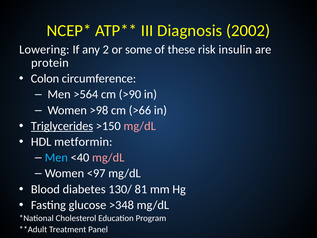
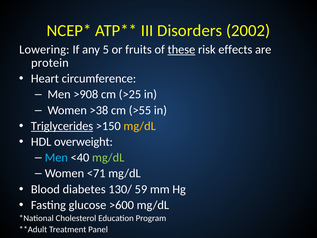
Diagnosis: Diagnosis -> Disorders
2: 2 -> 5
some: some -> fruits
these underline: none -> present
insulin: insulin -> effects
Colon: Colon -> Heart
>564: >564 -> >908
>90: >90 -> >25
>98: >98 -> >38
>66: >66 -> >55
mg/dL at (140, 126) colour: pink -> yellow
metformin: metformin -> overweight
mg/dL at (108, 157) colour: pink -> light green
<97: <97 -> <71
81: 81 -> 59
>348: >348 -> >600
